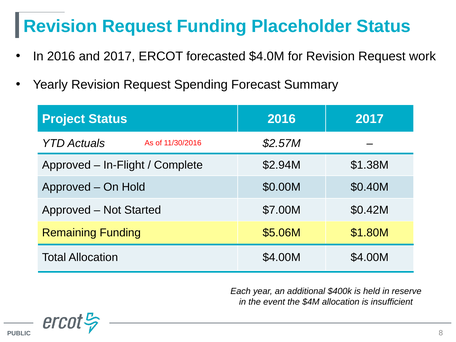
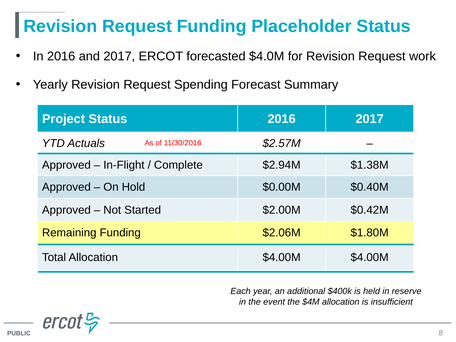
$7.00M: $7.00M -> $2.00M
$5.06M: $5.06M -> $2.06M
